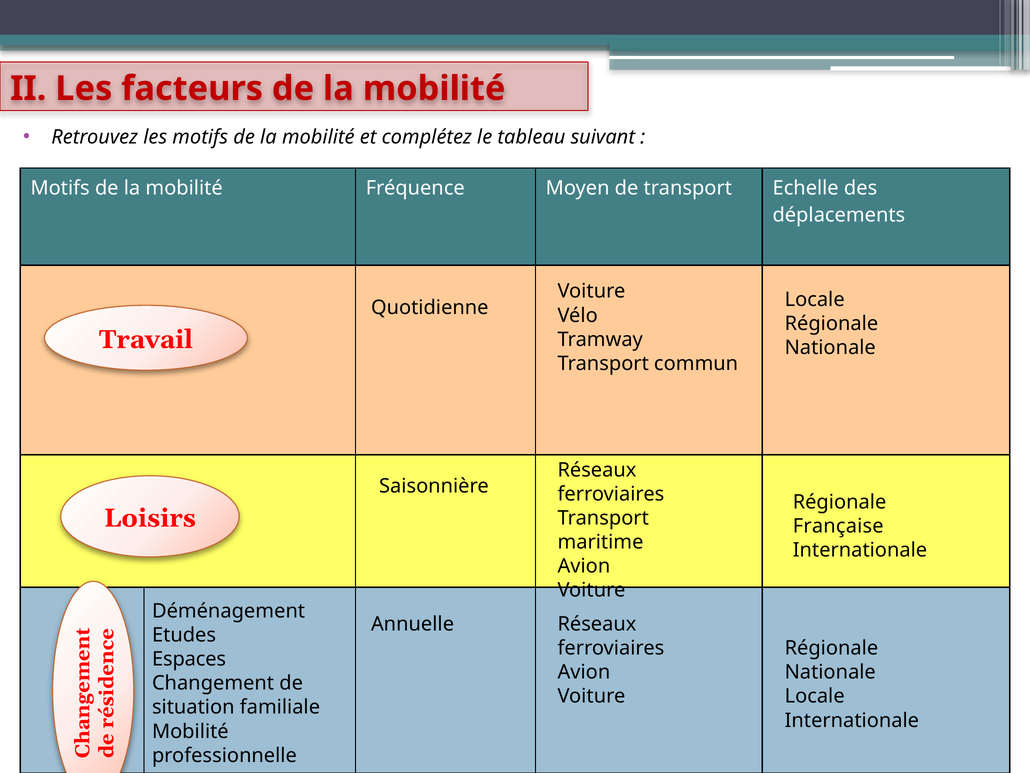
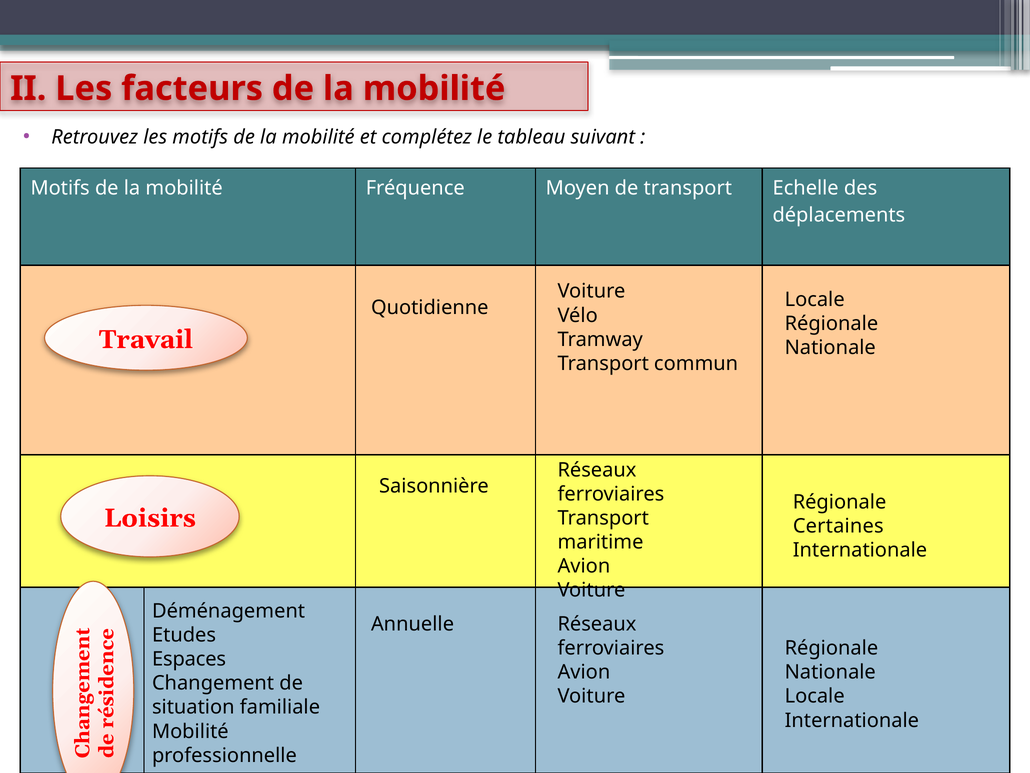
Française: Française -> Certaines
